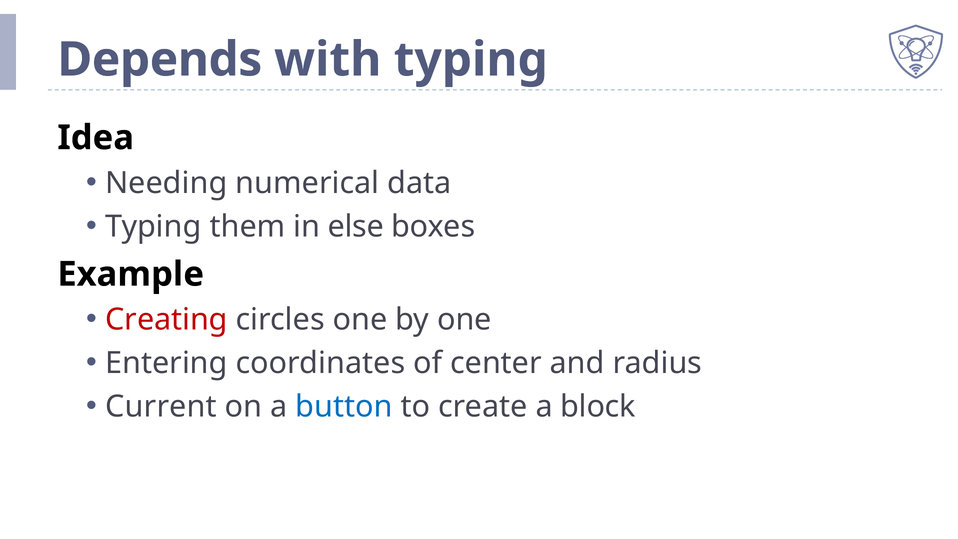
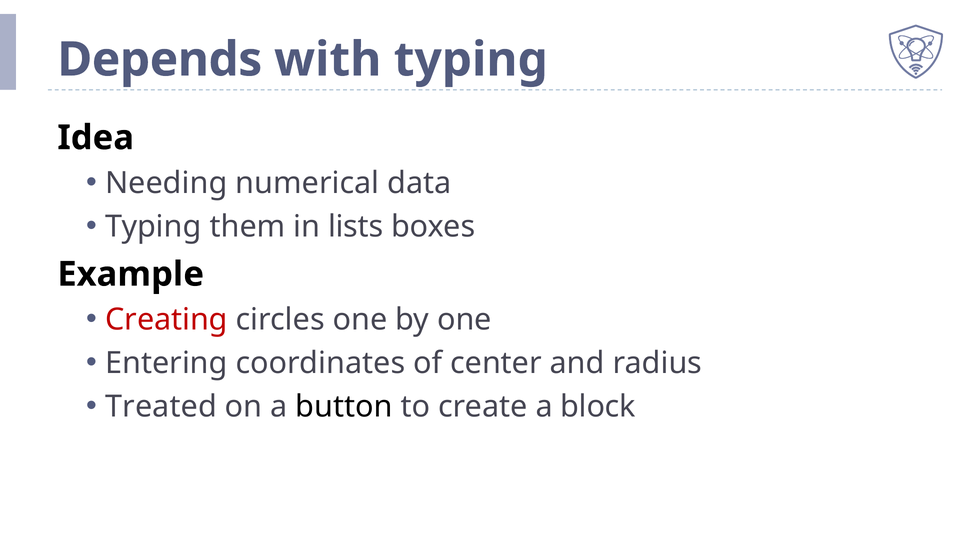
else: else -> lists
Current: Current -> Treated
button colour: blue -> black
